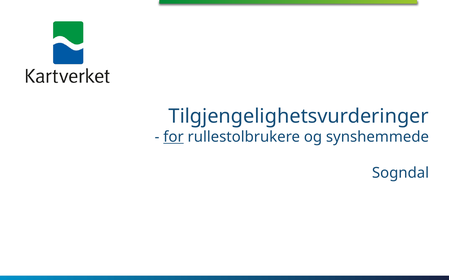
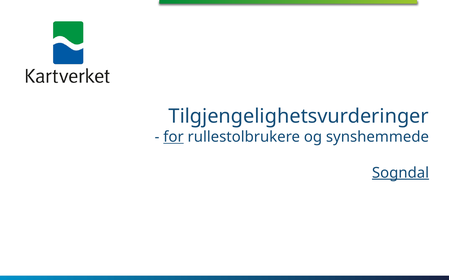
Sogndal underline: none -> present
